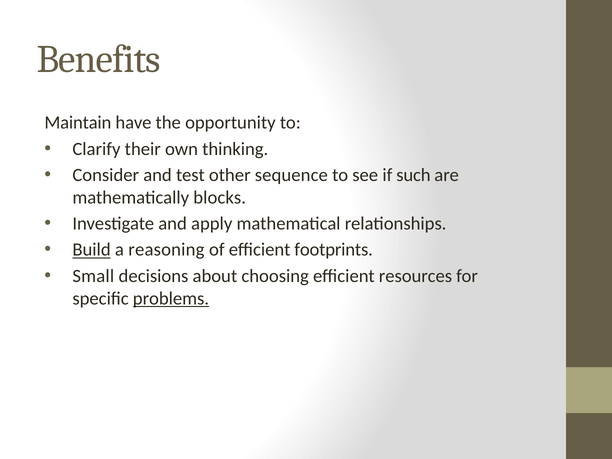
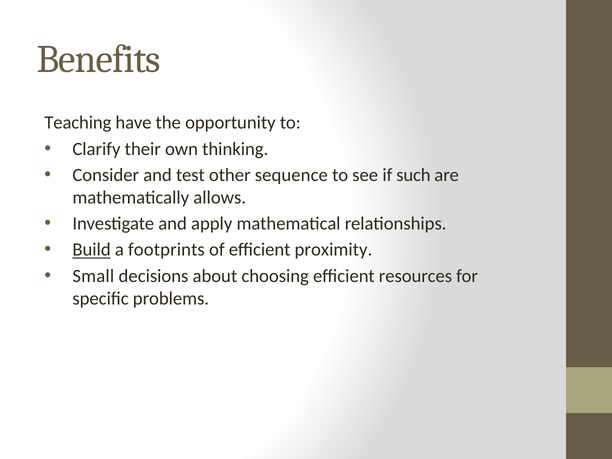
Maintain: Maintain -> Teaching
blocks: blocks -> allows
reasoning: reasoning -> footprints
footprints: footprints -> proximity
problems underline: present -> none
